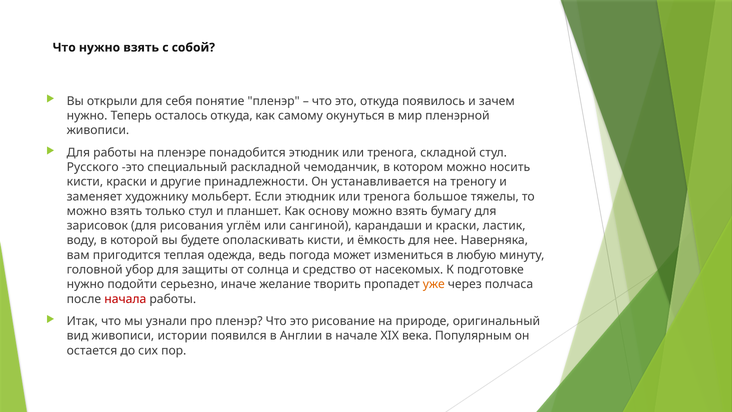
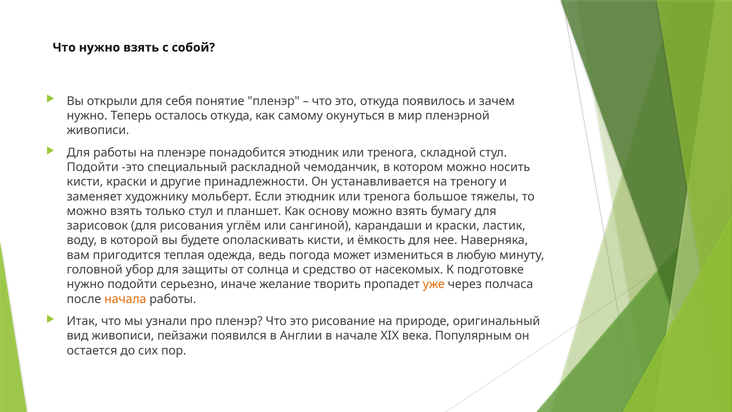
Русского at (93, 167): Русского -> Подойти
начала colour: red -> orange
истории: истории -> пейзажи
